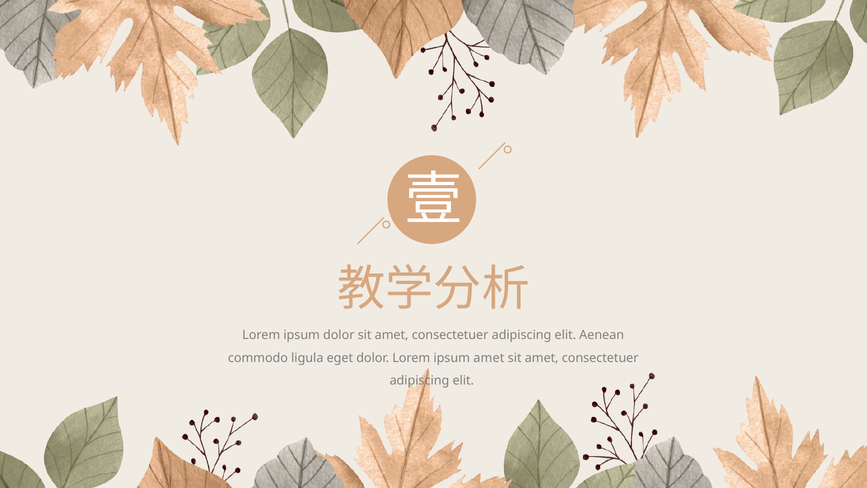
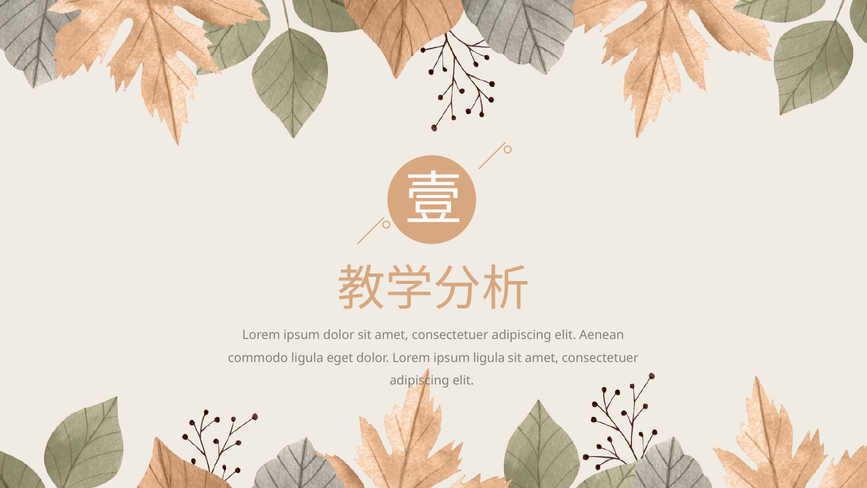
ipsum amet: amet -> ligula
